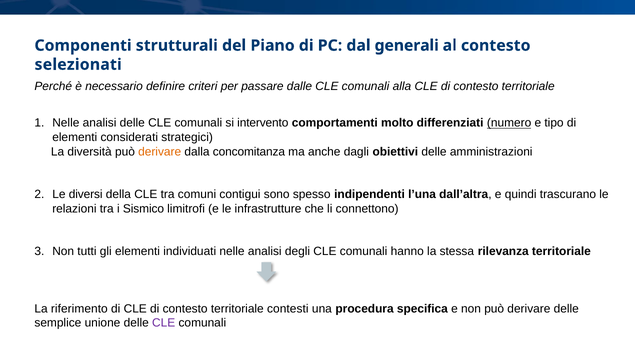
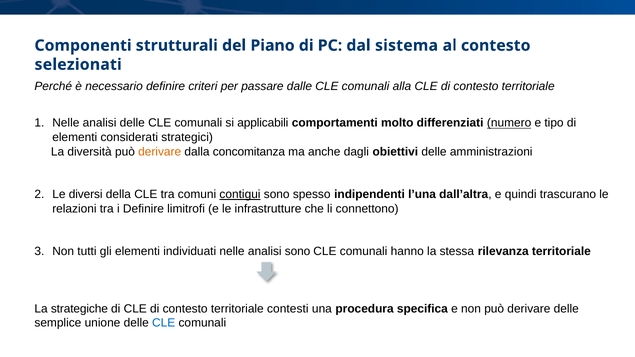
generali: generali -> sistema
intervento: intervento -> applicabili
contigui underline: none -> present
i Sismico: Sismico -> Definire
analisi degli: degli -> sono
riferimento: riferimento -> strategiche
CLE at (164, 323) colour: purple -> blue
